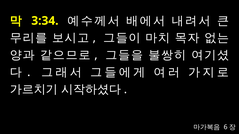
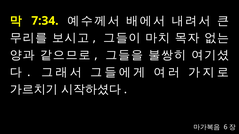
3:34: 3:34 -> 7:34
